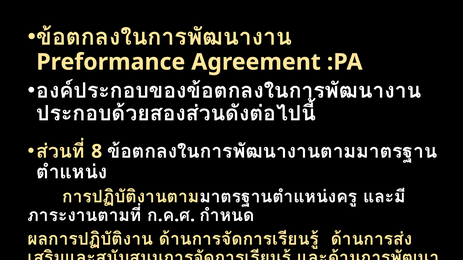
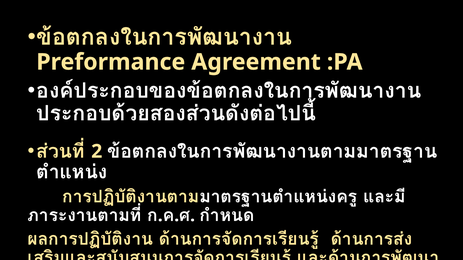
8: 8 -> 2
